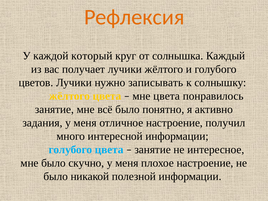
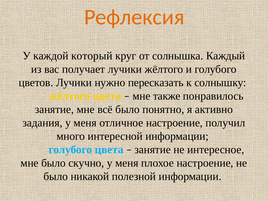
записывать: записывать -> пересказать
мне цвета: цвета -> также
